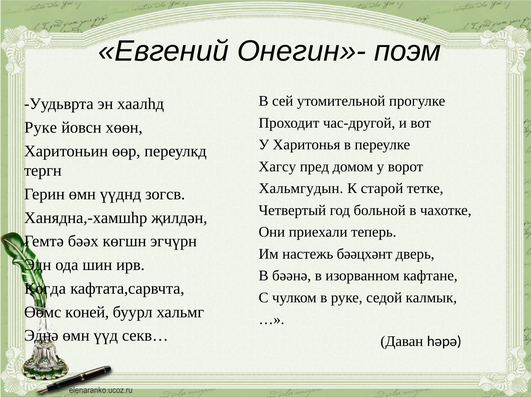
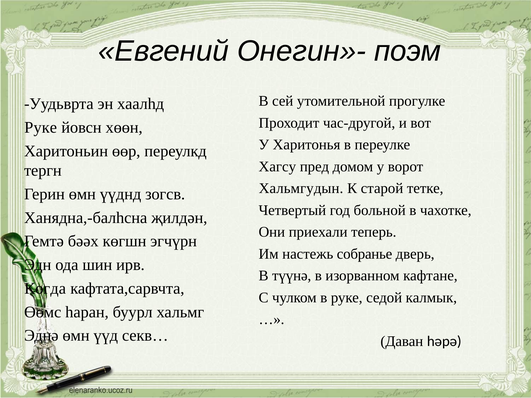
Ханядна,-хамшһр: Ханядна,-хамшһр -> Ханядна,-балһсна
бəəцхəнт: бəəцхəнт -> собранье
бəəнə: бəəнə -> түүнə
коней: коней -> һаран
